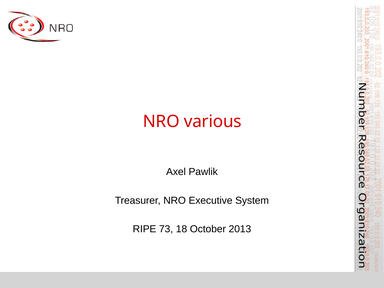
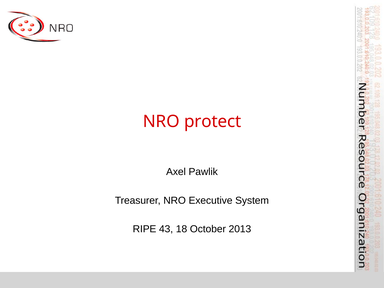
various: various -> protect
73: 73 -> 43
